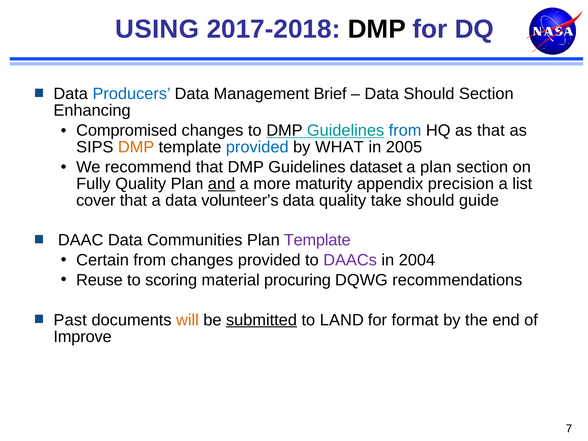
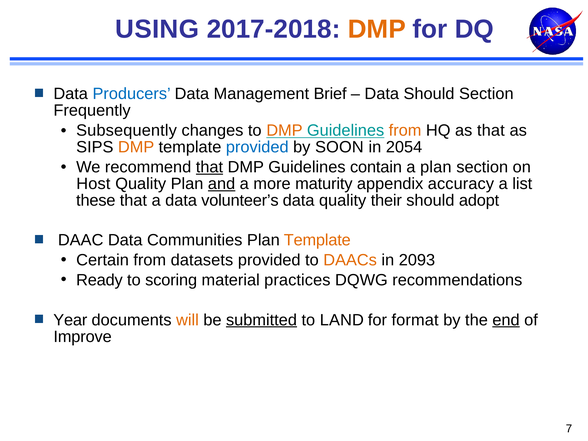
DMP at (377, 29) colour: black -> orange
Enhancing: Enhancing -> Frequently
Compromised: Compromised -> Subsequently
DMP at (284, 130) colour: black -> orange
from at (405, 130) colour: blue -> orange
WHAT: WHAT -> SOON
2005: 2005 -> 2054
that at (209, 167) underline: none -> present
dataset: dataset -> contain
Fully: Fully -> Host
precision: precision -> accuracy
cover: cover -> these
take: take -> their
guide: guide -> adopt
Template at (317, 240) colour: purple -> orange
from changes: changes -> datasets
DAACs colour: purple -> orange
2004: 2004 -> 2093
Reuse: Reuse -> Ready
procuring: procuring -> practices
Past: Past -> Year
end underline: none -> present
